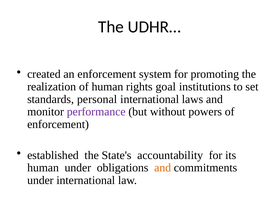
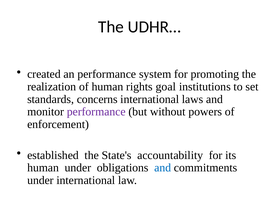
an enforcement: enforcement -> performance
personal: personal -> concerns
and at (163, 168) colour: orange -> blue
